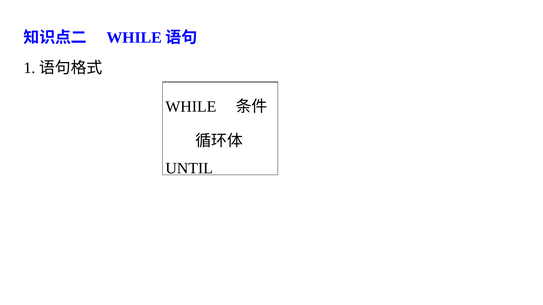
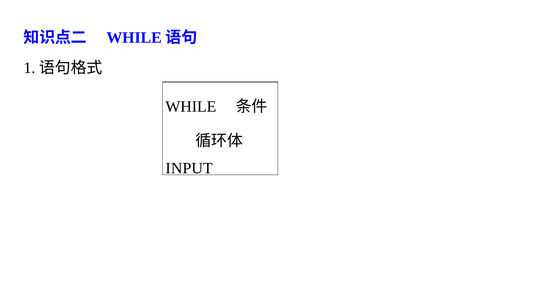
UNTIL: UNTIL -> INPUT
